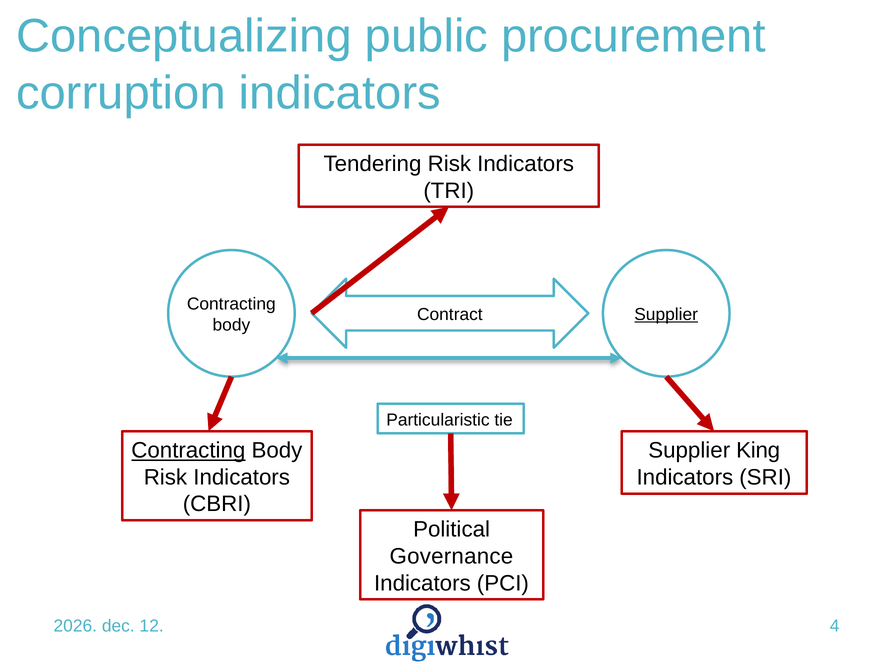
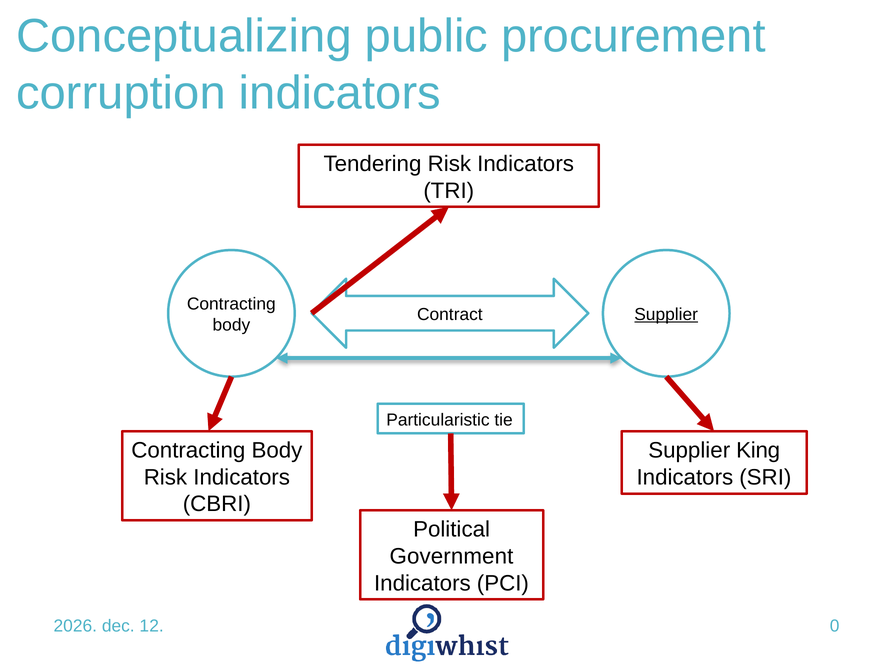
Contracting at (188, 450) underline: present -> none
Governance: Governance -> Government
4: 4 -> 0
